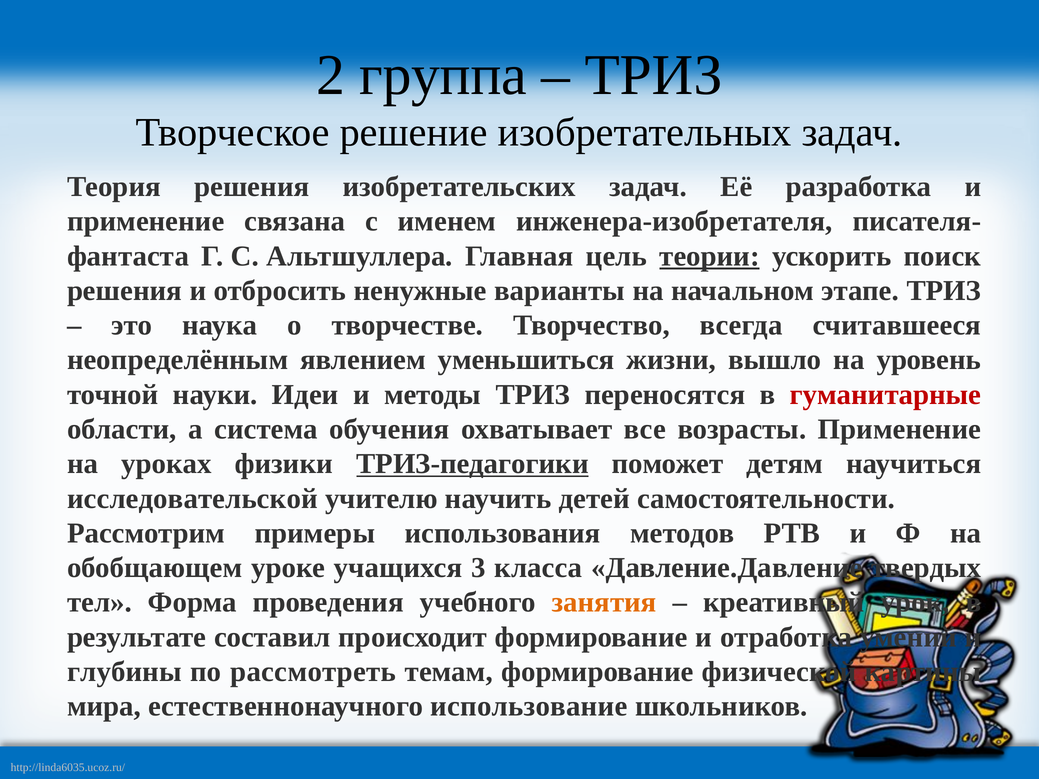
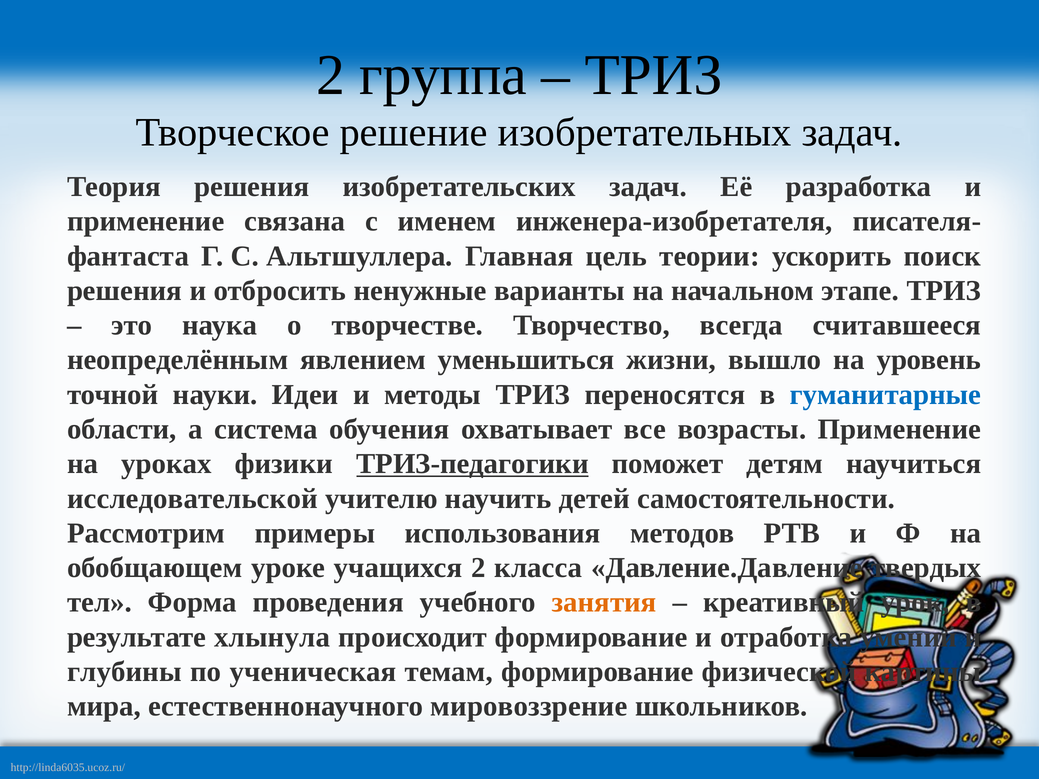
теории underline: present -> none
гуманитарные colour: red -> blue
учащихся 3: 3 -> 2
составил: составил -> хлынула
рассмотреть: рассмотреть -> ученическая
использование: использование -> мировоззрение
